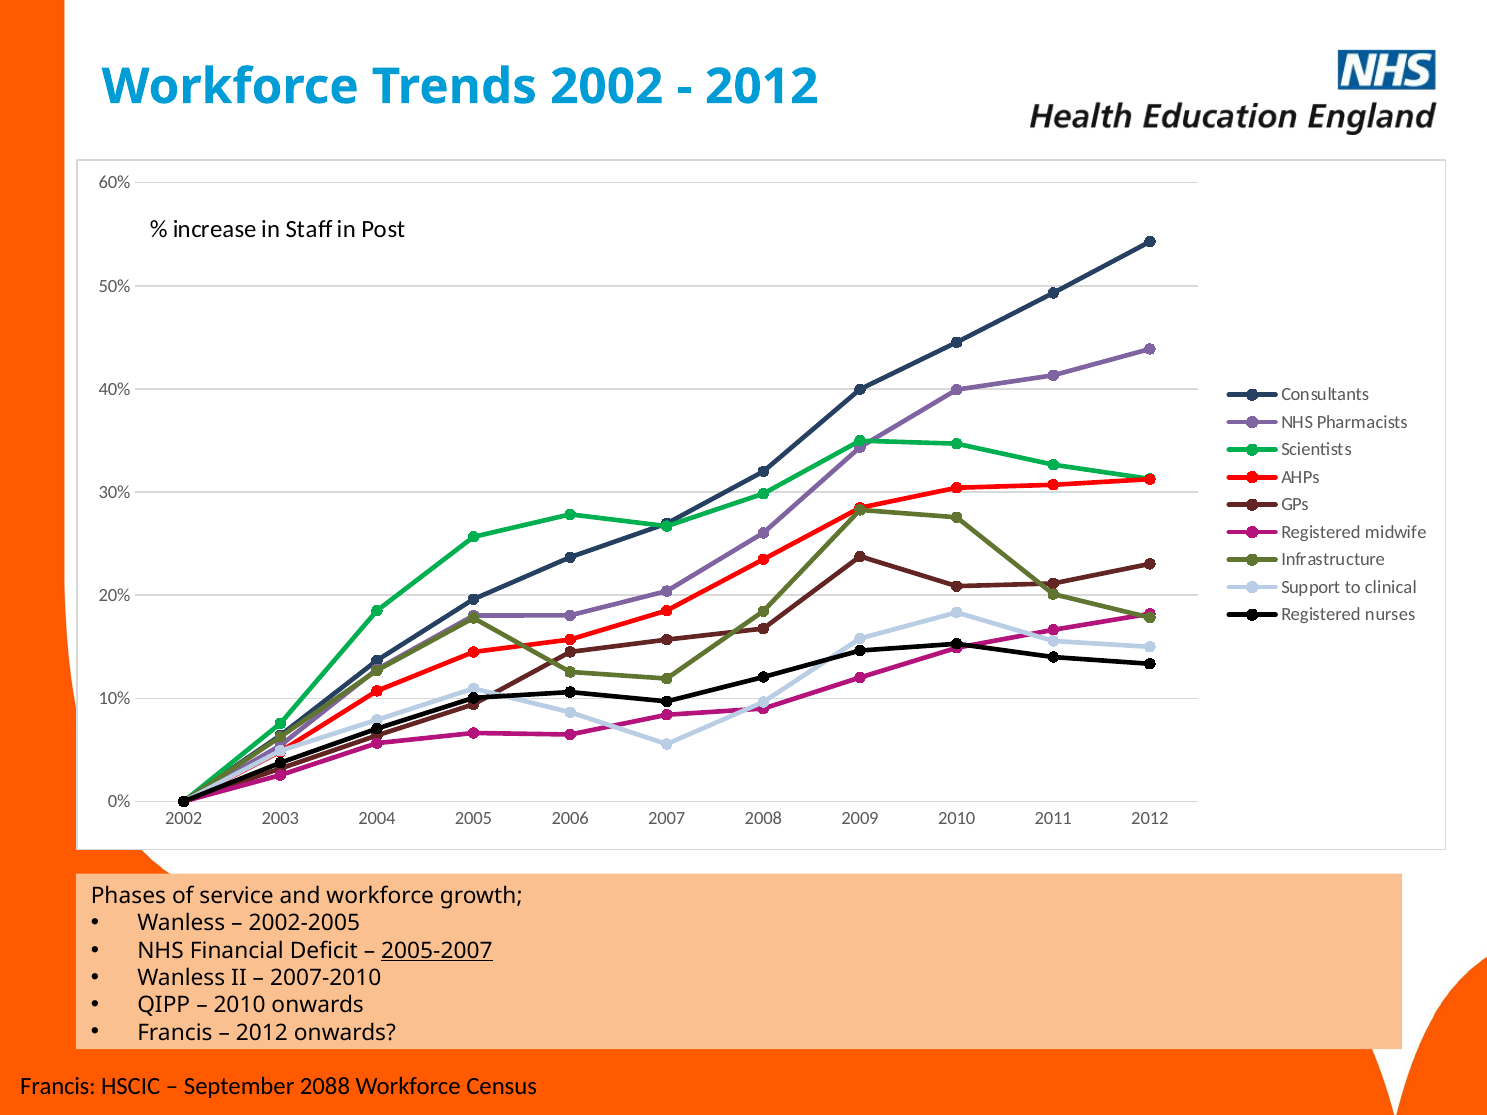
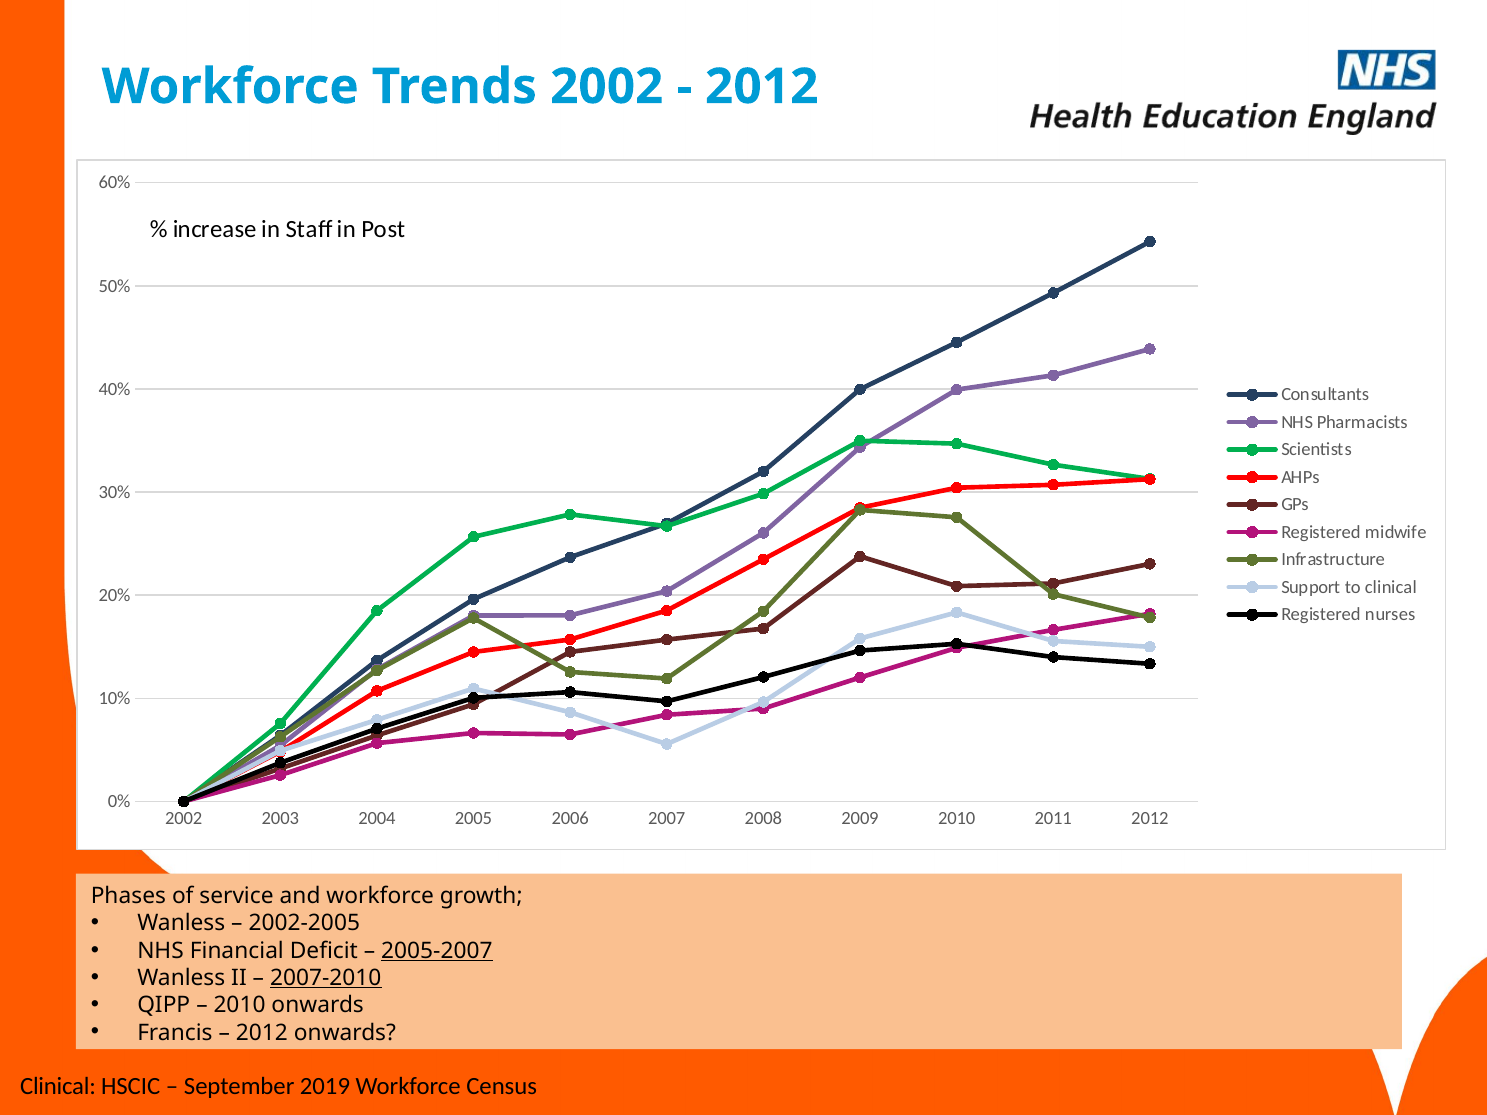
2007-2010 underline: none -> present
Francis at (58, 1087): Francis -> Clinical
2088: 2088 -> 2019
